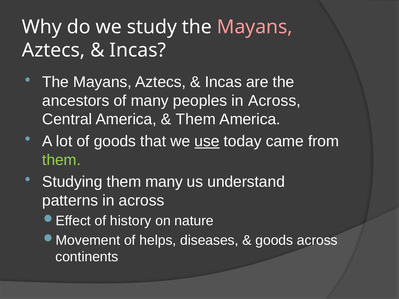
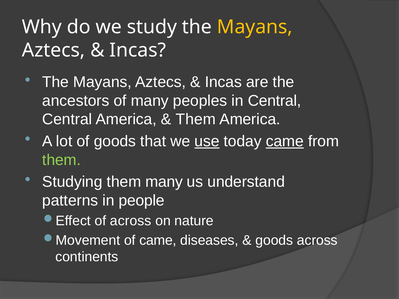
Mayans at (255, 27) colour: pink -> yellow
peoples in Across: Across -> Central
came at (285, 141) underline: none -> present
patterns in across: across -> people
of history: history -> across
of helps: helps -> came
